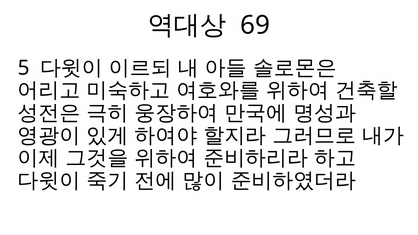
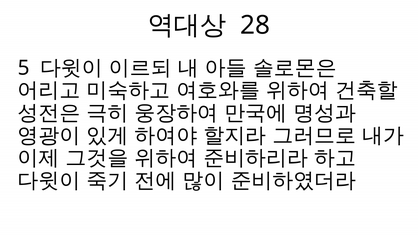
69: 69 -> 28
